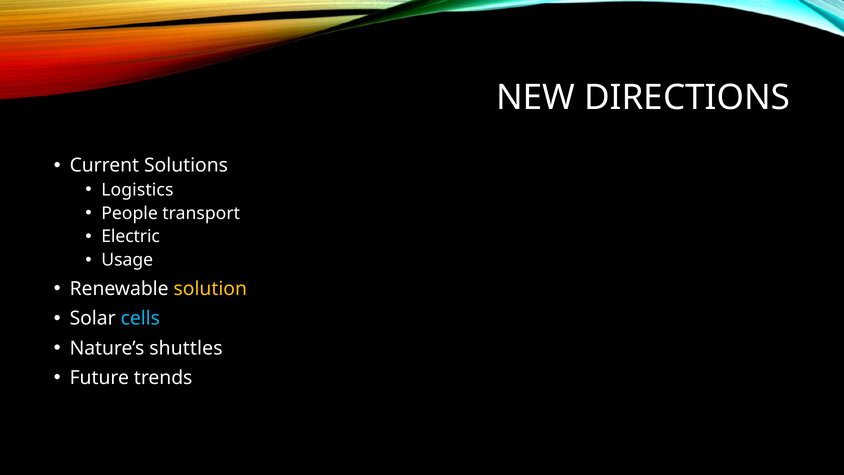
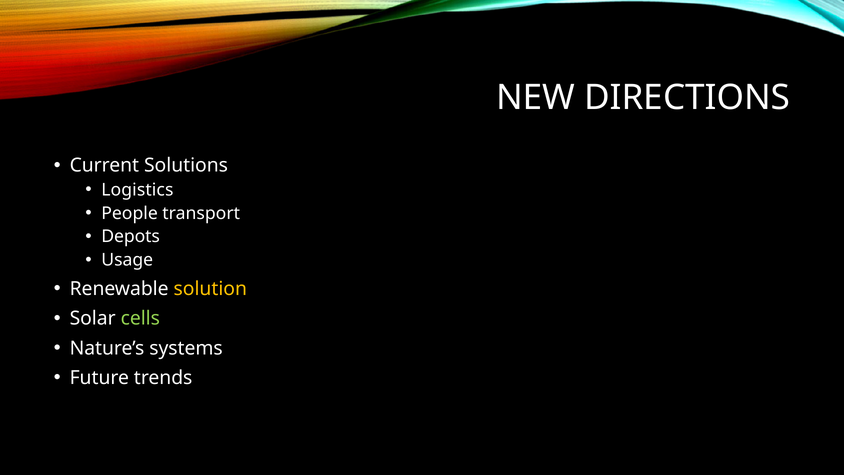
Electric: Electric -> Depots
cells colour: light blue -> light green
shuttles: shuttles -> systems
